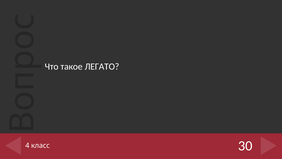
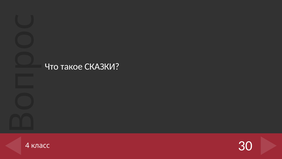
ЛЕГАТО: ЛЕГАТО -> СКАЗКИ
